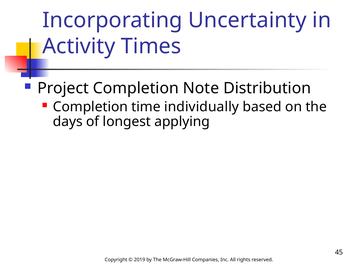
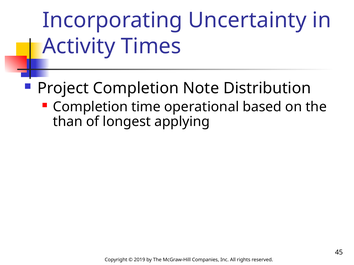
individually: individually -> operational
days: days -> than
